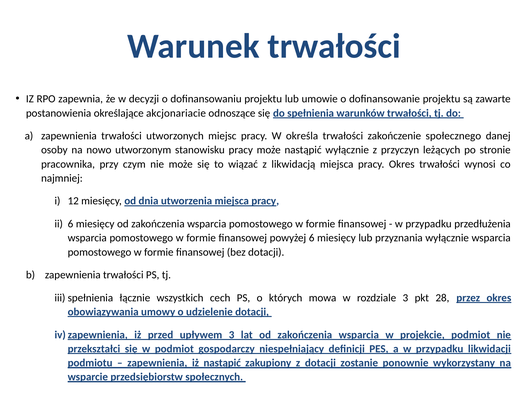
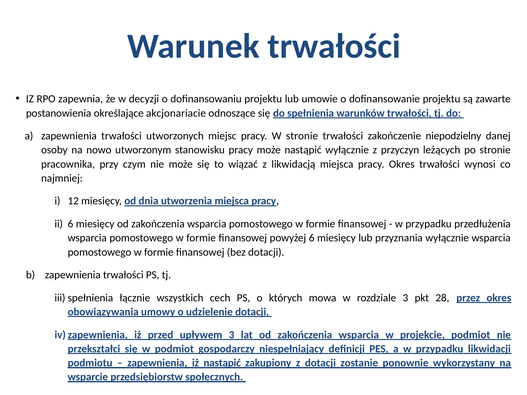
W określa: określa -> stronie
społecznego: społecznego -> niepodzielny
